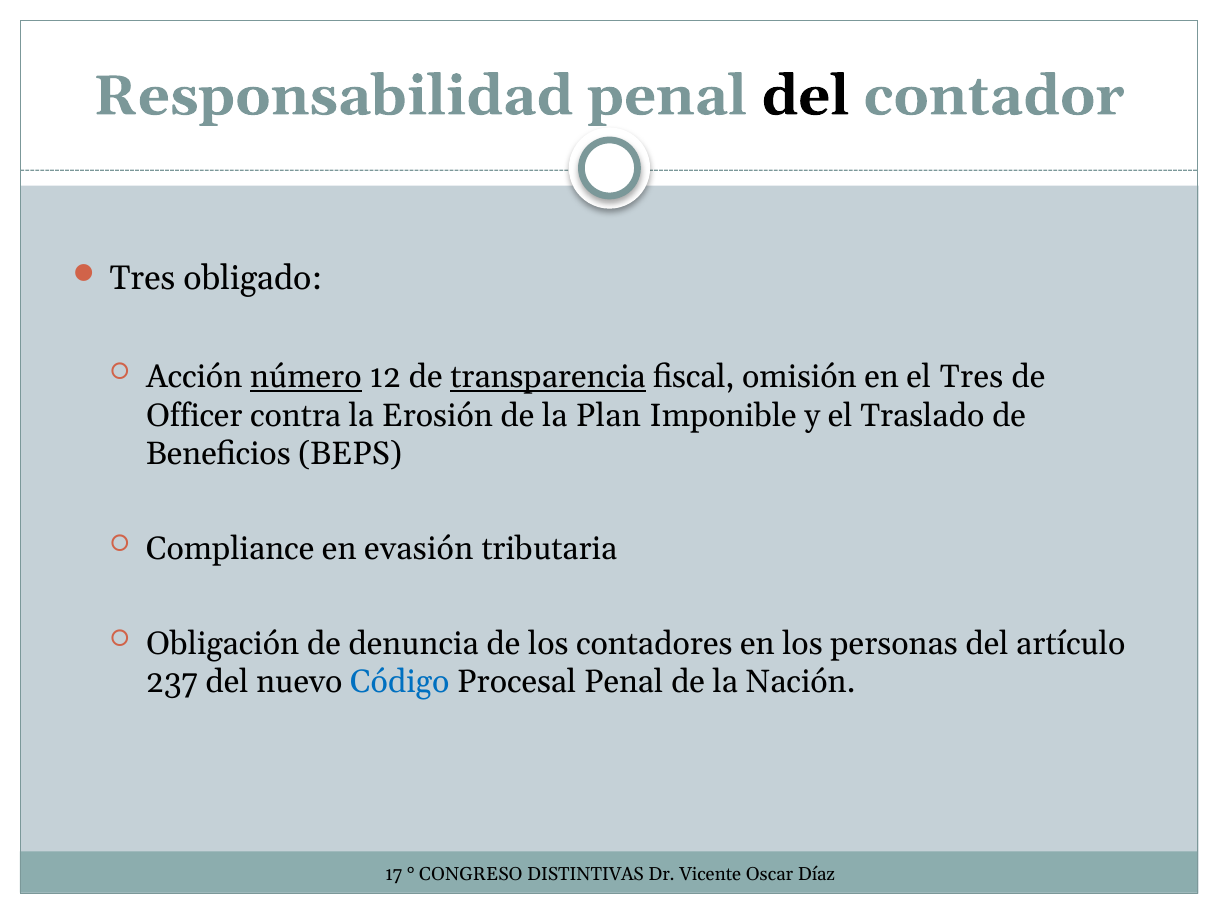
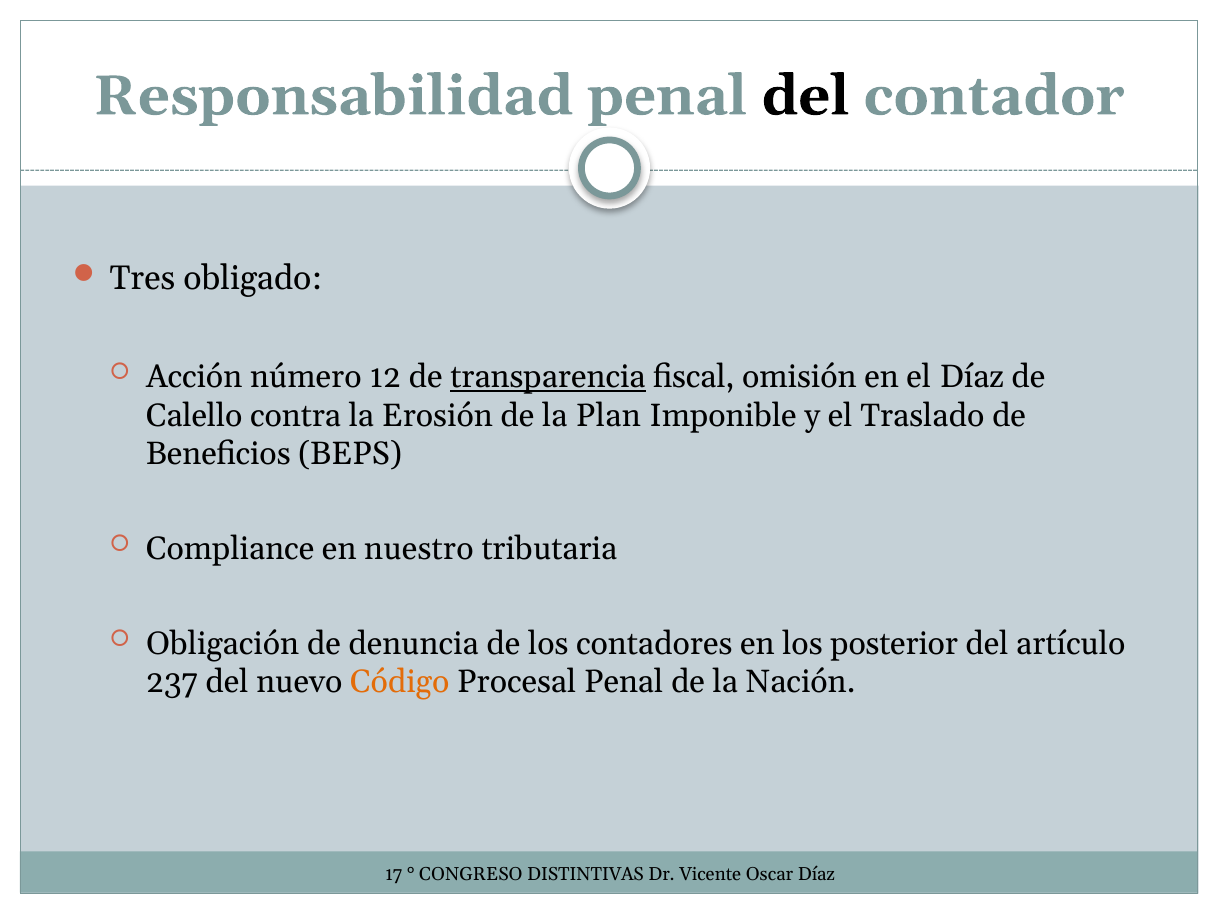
número underline: present -> none
el Tres: Tres -> Díaz
Officer: Officer -> Calello
evasión: evasión -> nuestro
personas: personas -> posterior
Código colour: blue -> orange
